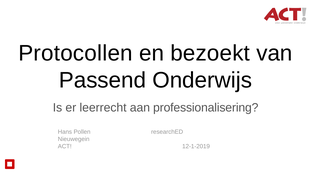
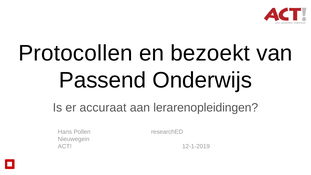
leerrecht: leerrecht -> accuraat
professionalisering: professionalisering -> lerarenopleidingen
